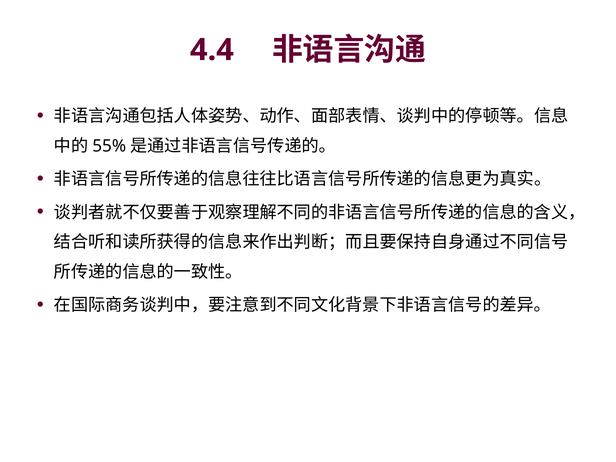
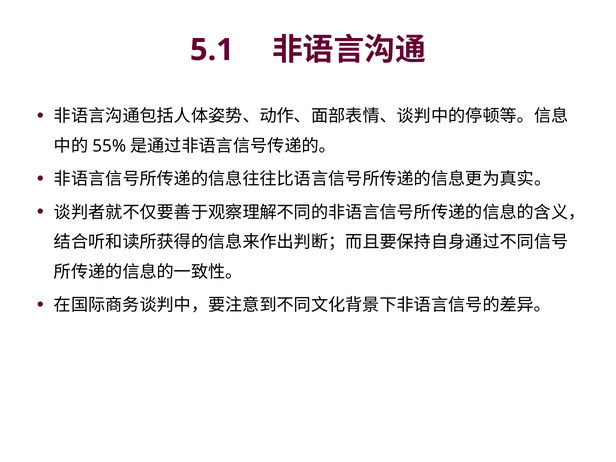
4.4: 4.4 -> 5.1
